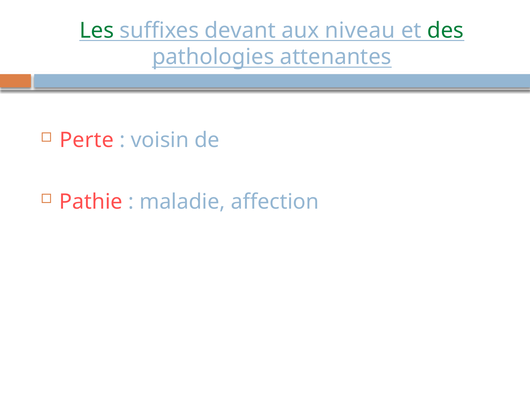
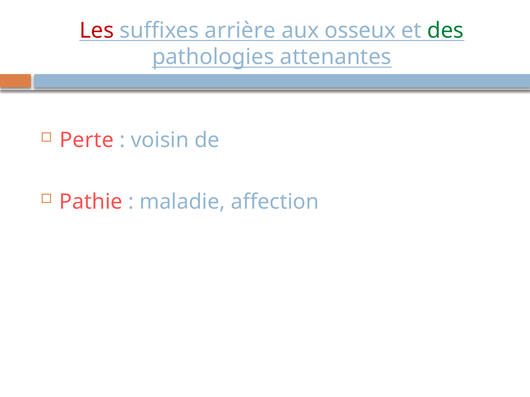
Les colour: green -> red
devant: devant -> arrière
niveau: niveau -> osseux
